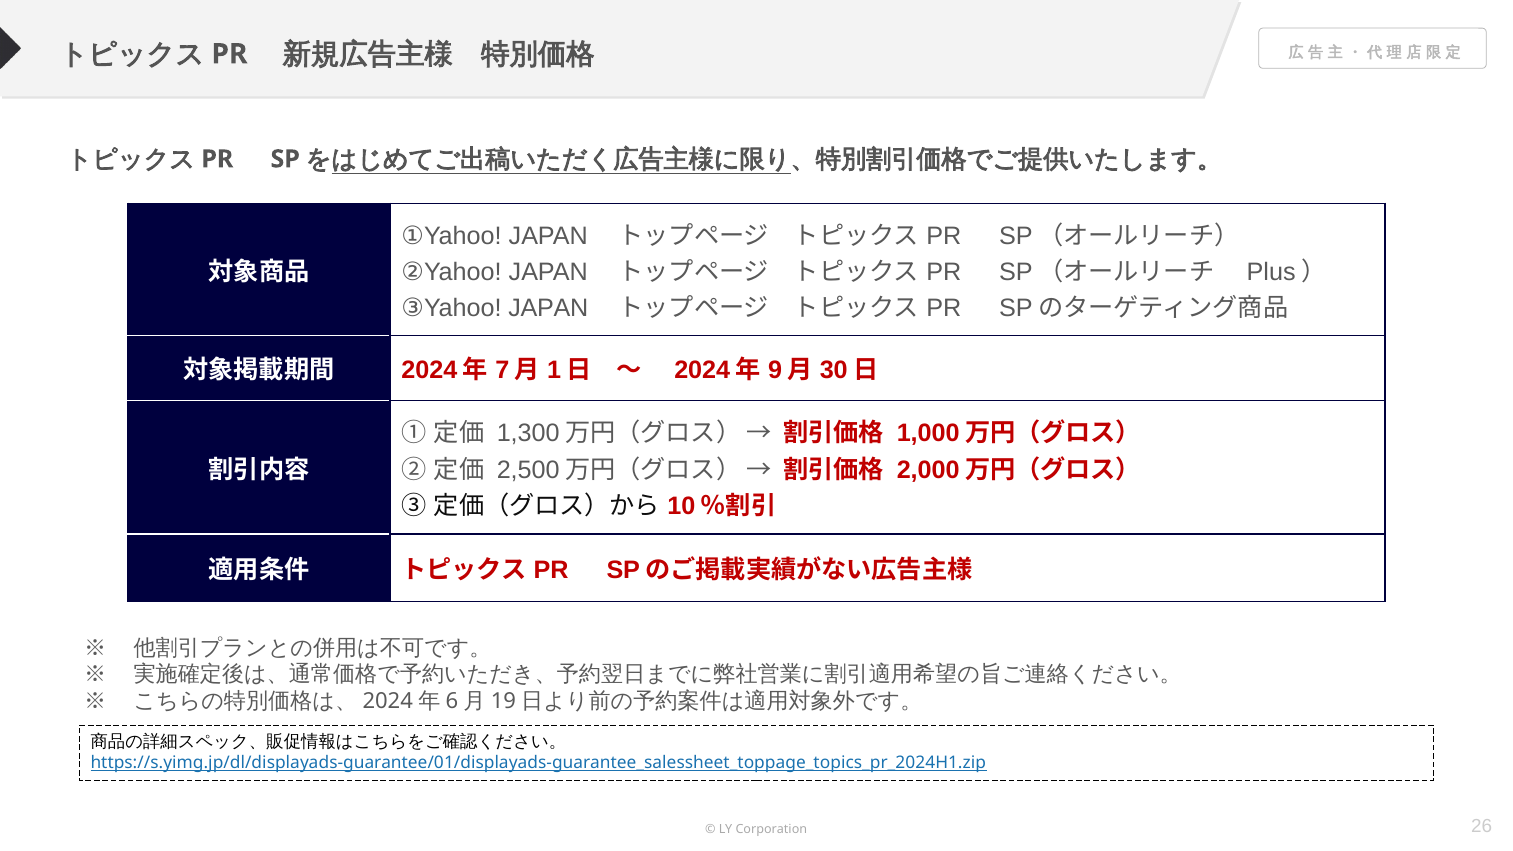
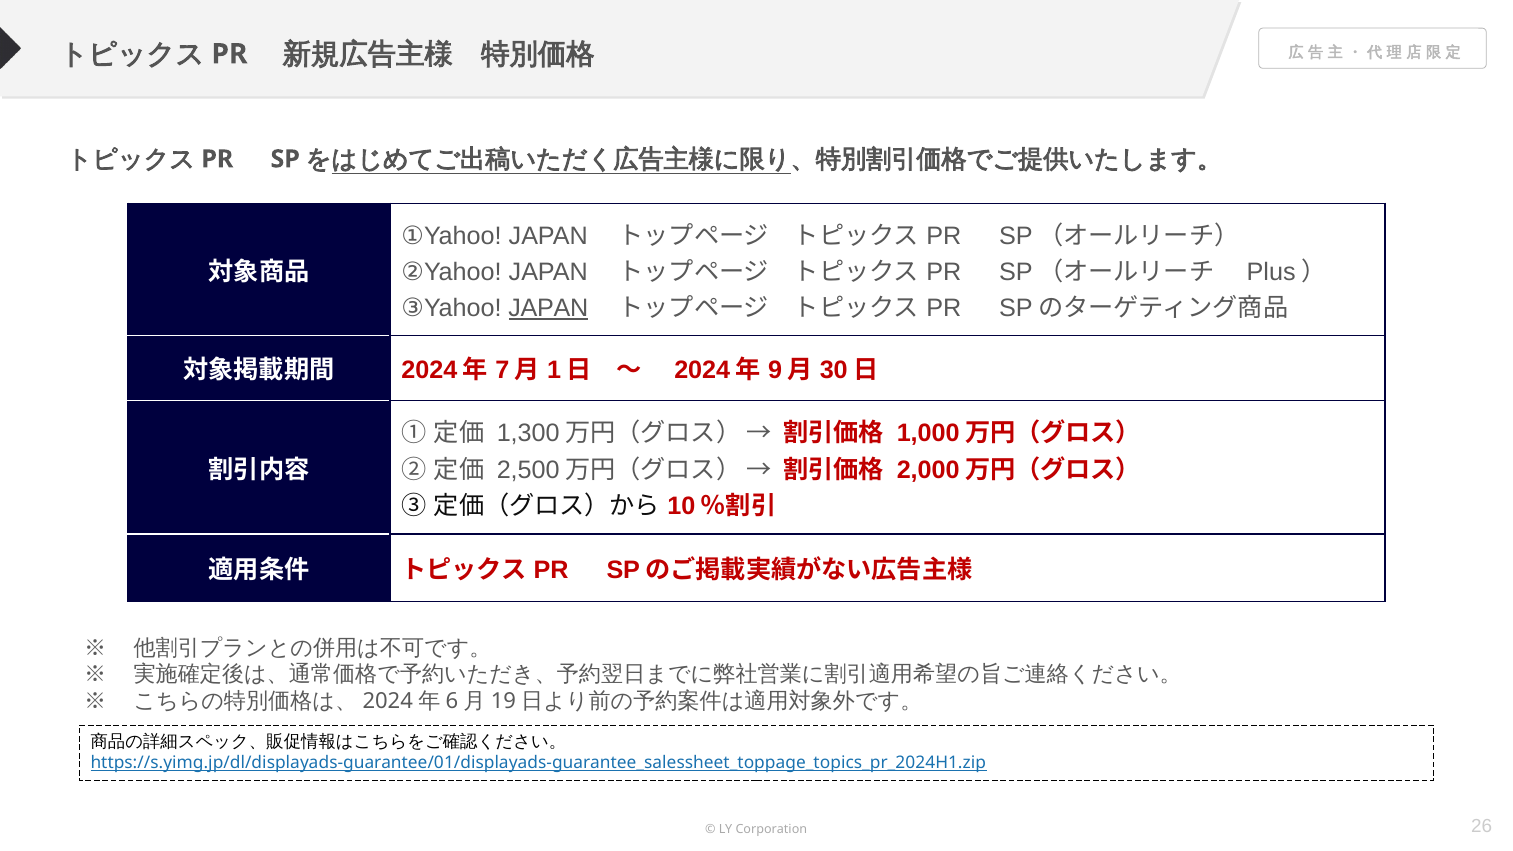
JAPAN at (548, 308) underline: none -> present
